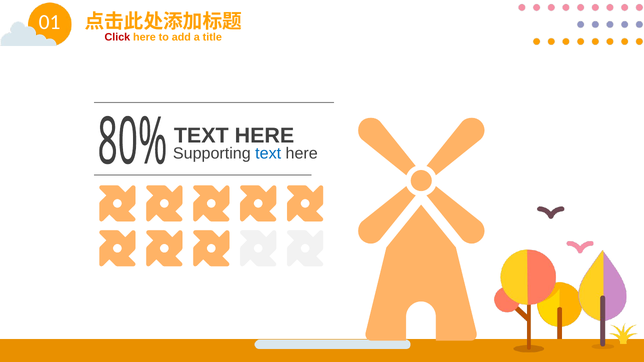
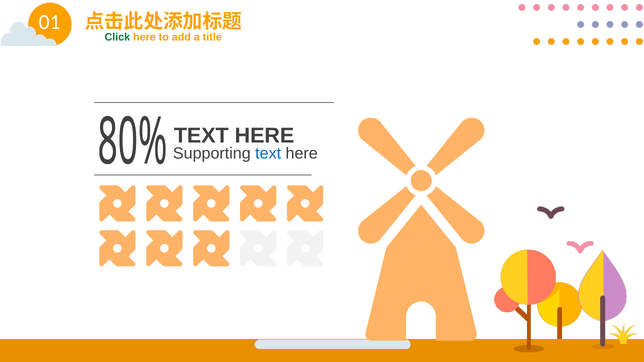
Click colour: red -> green
